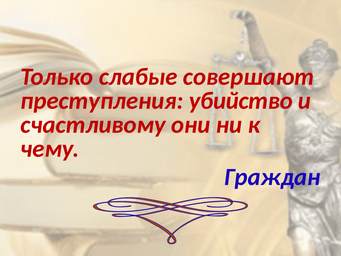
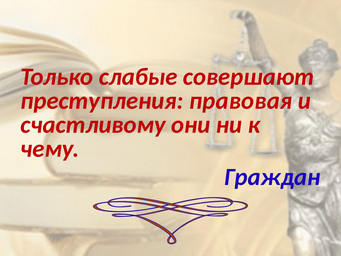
убийство: убийство -> правовая
